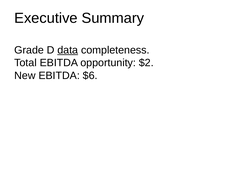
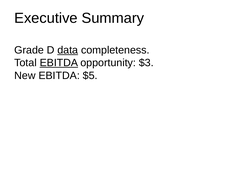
EBITDA at (59, 63) underline: none -> present
$2: $2 -> $3
$6: $6 -> $5
